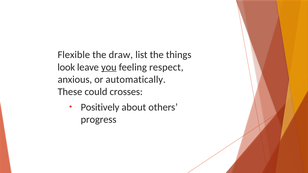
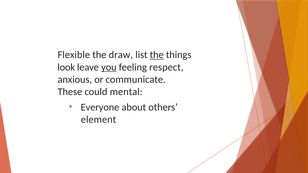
the at (157, 55) underline: none -> present
automatically: automatically -> communicate
crosses: crosses -> mental
Positively: Positively -> Everyone
progress: progress -> element
